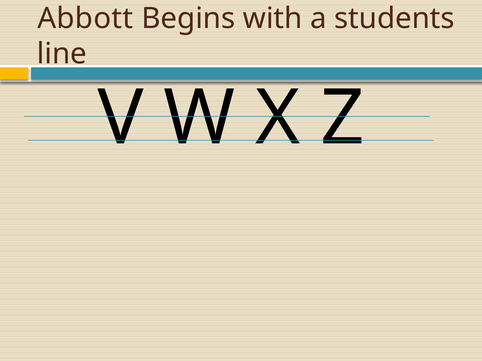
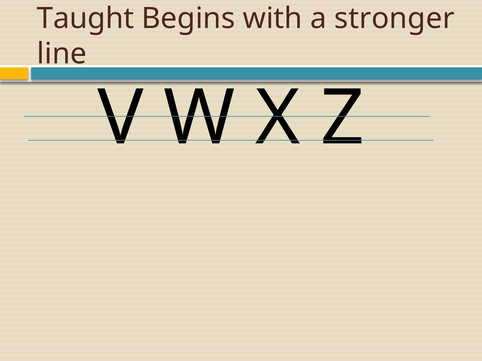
Abbott: Abbott -> Taught
students: students -> stronger
